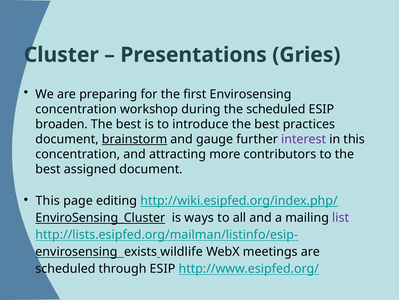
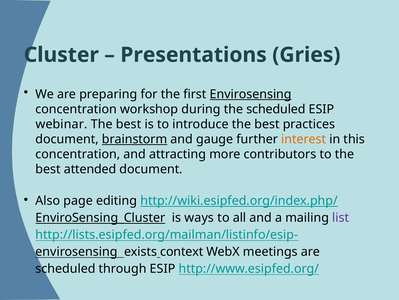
Envirosensing at (251, 94) underline: none -> present
broaden: broaden -> webinar
interest colour: purple -> orange
assigned: assigned -> attended
This at (48, 200): This -> Also
wildlife: wildlife -> context
